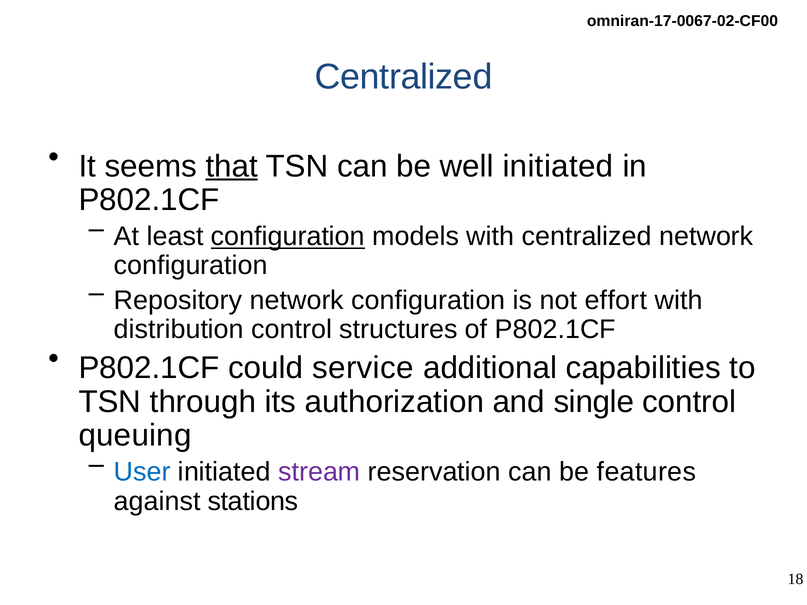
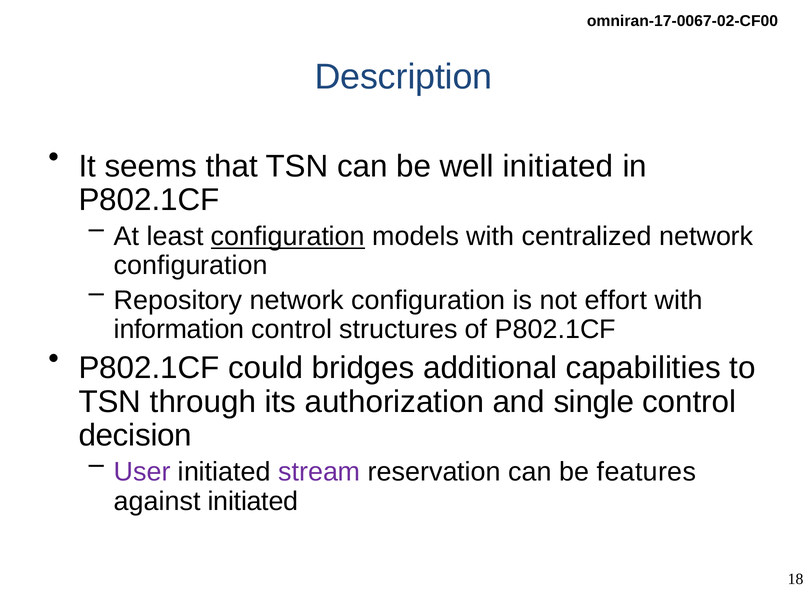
Centralized at (404, 77): Centralized -> Description
that underline: present -> none
distribution: distribution -> information
service: service -> bridges
queuing: queuing -> decision
User colour: blue -> purple
against stations: stations -> initiated
